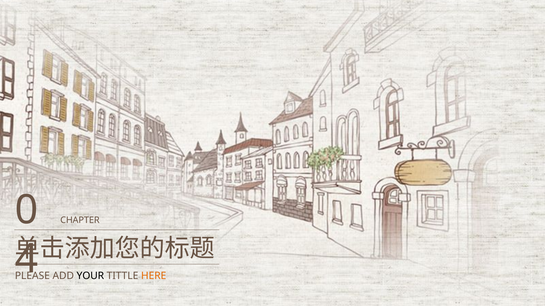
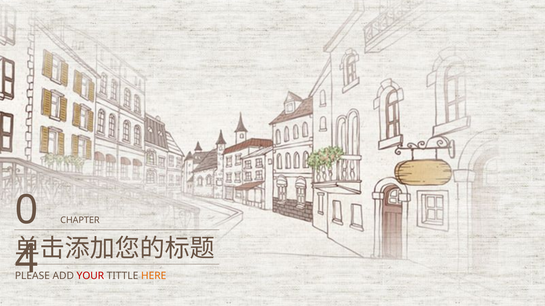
YOUR colour: black -> red
